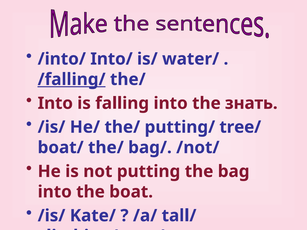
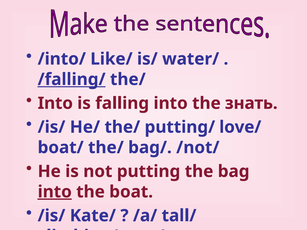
Into/: Into/ -> Like/
putting/ tree/: tree/ -> love/
into at (55, 192) underline: none -> present
